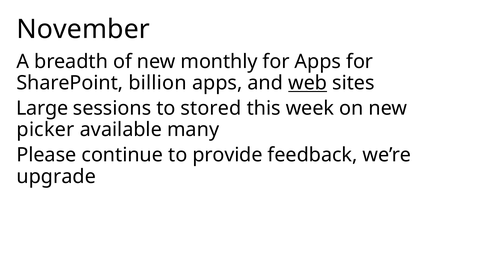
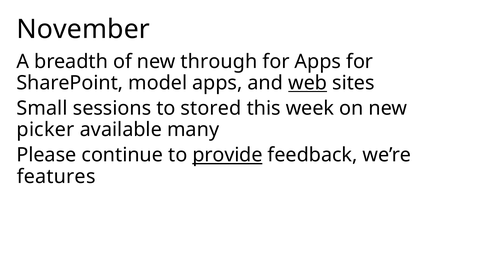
monthly: monthly -> through
billion: billion -> model
Large: Large -> Small
provide underline: none -> present
upgrade: upgrade -> features
